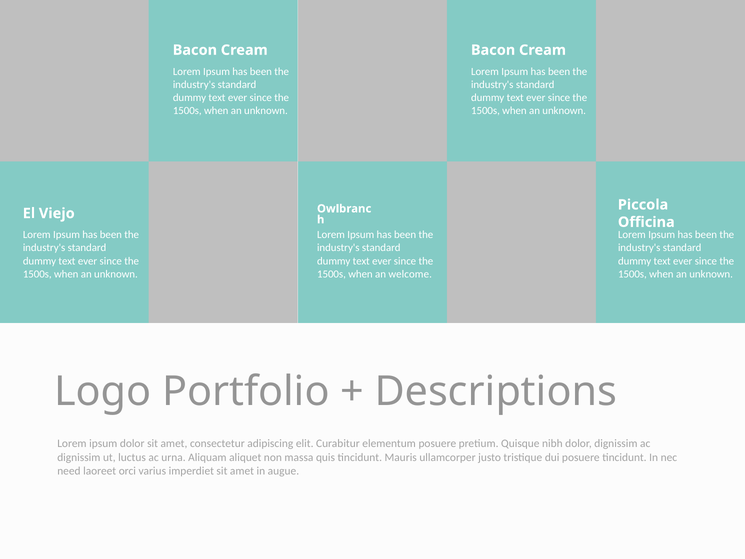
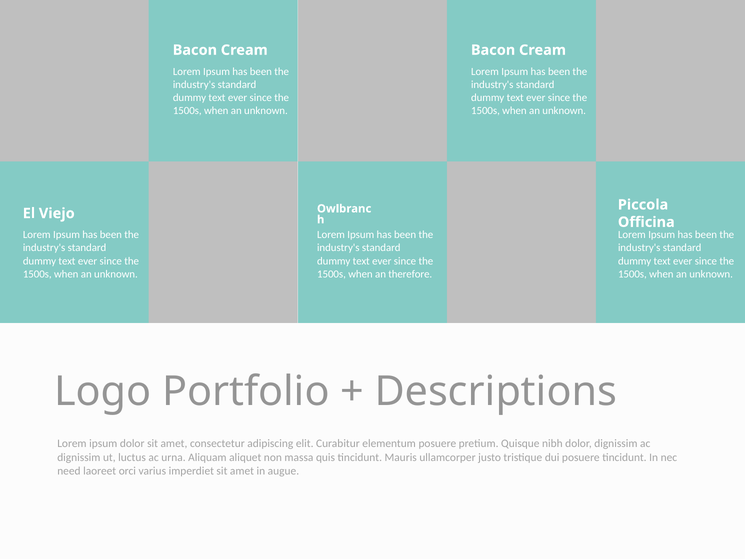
welcome: welcome -> therefore
